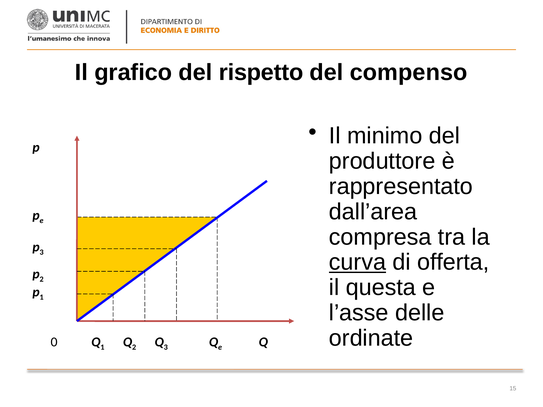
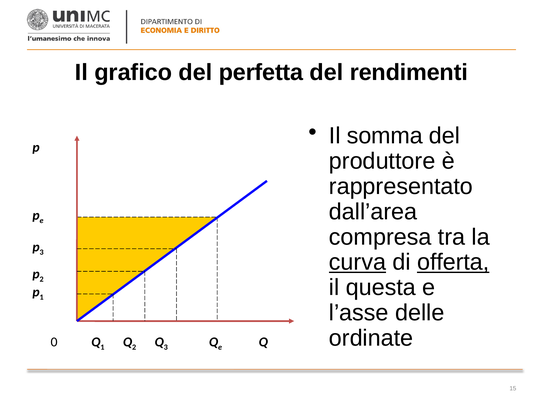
rispetto: rispetto -> perfetta
compenso: compenso -> rendimenti
minimo: minimo -> somma
offerta underline: none -> present
